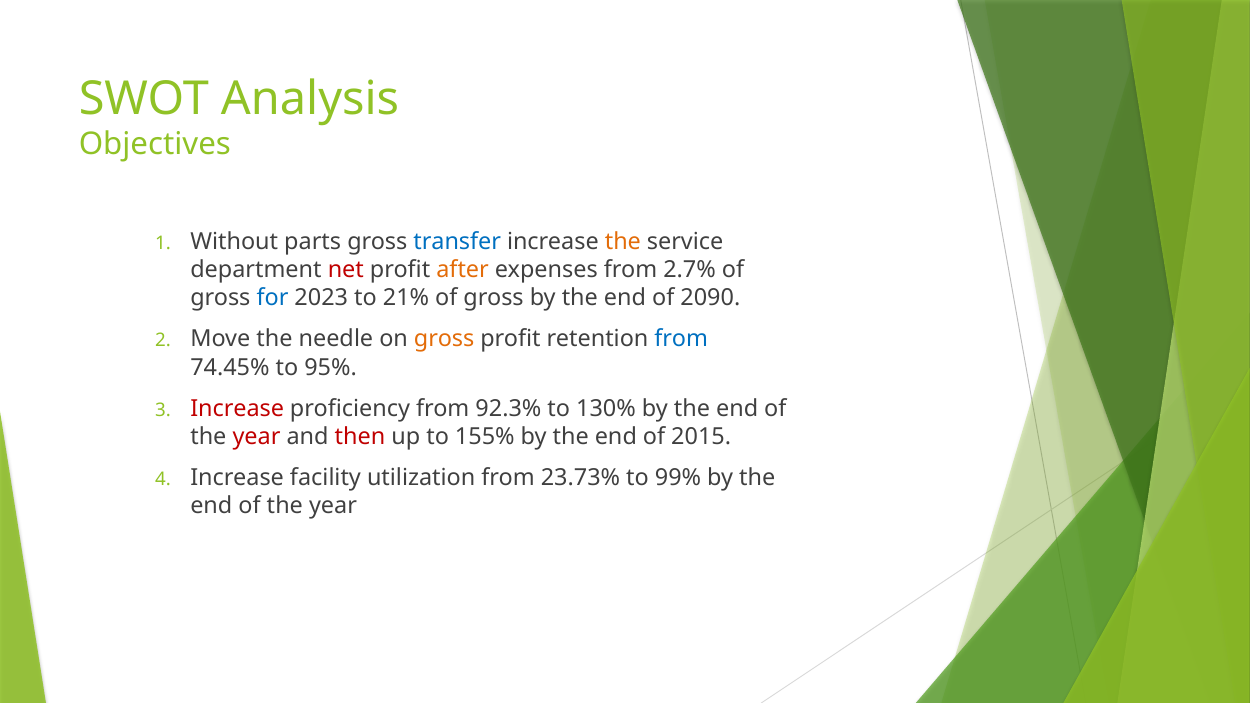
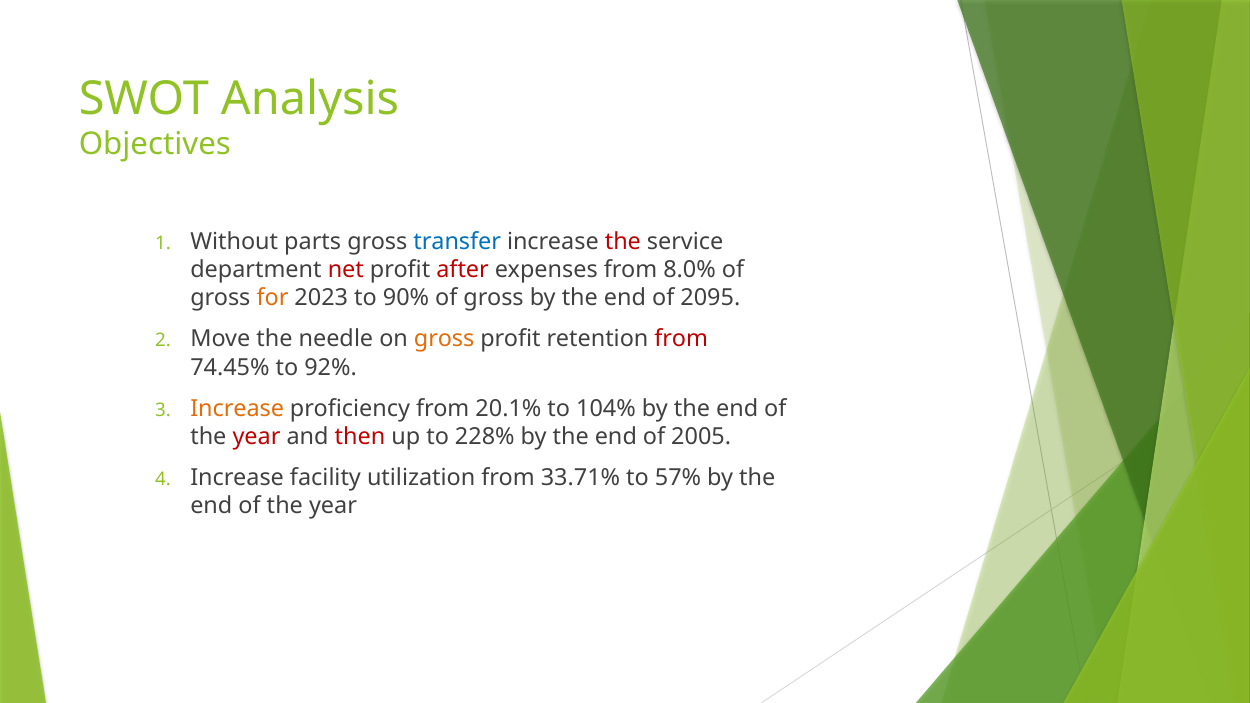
the at (623, 242) colour: orange -> red
after colour: orange -> red
2.7%: 2.7% -> 8.0%
for colour: blue -> orange
21%: 21% -> 90%
2090: 2090 -> 2095
from at (681, 339) colour: blue -> red
95%: 95% -> 92%
Increase at (237, 409) colour: red -> orange
92.3%: 92.3% -> 20.1%
130%: 130% -> 104%
155%: 155% -> 228%
2015: 2015 -> 2005
23.73%: 23.73% -> 33.71%
99%: 99% -> 57%
